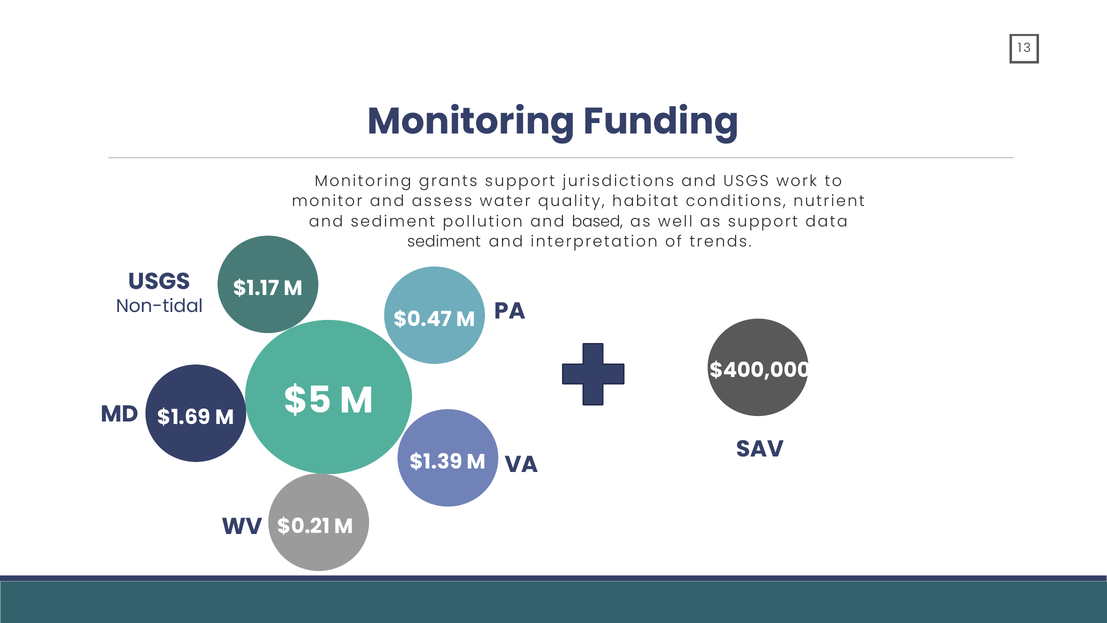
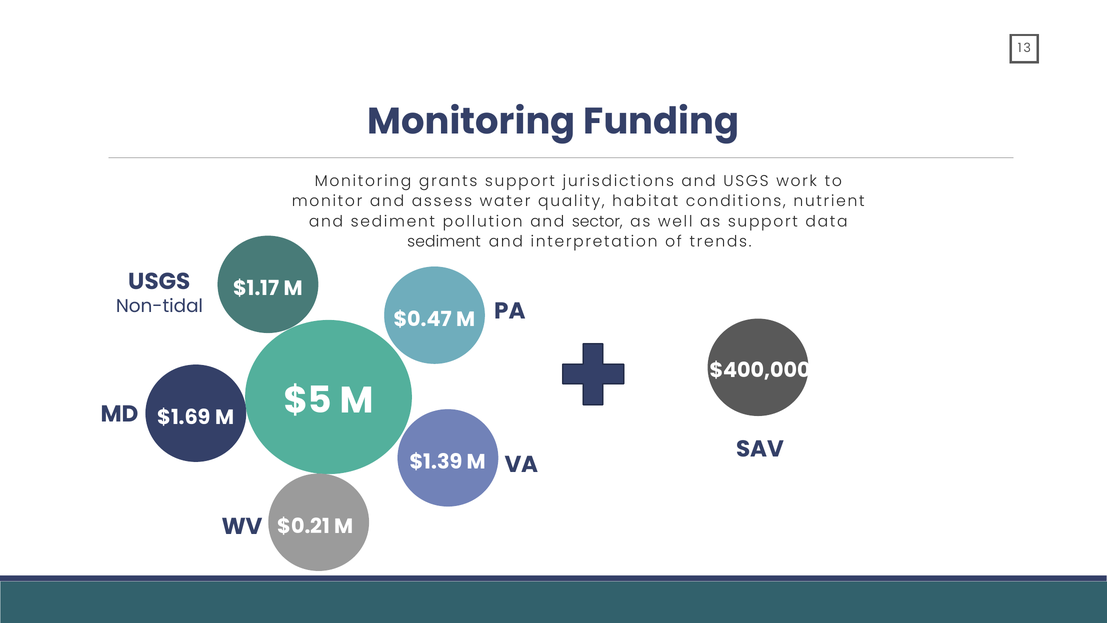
based: based -> sector
